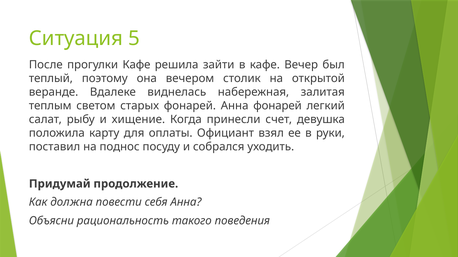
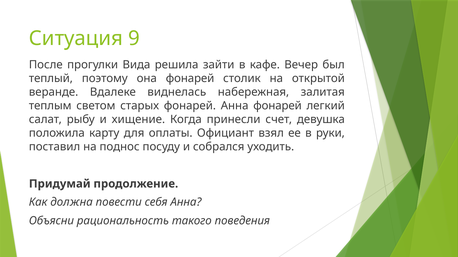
5: 5 -> 9
прогулки Кафе: Кафе -> Вида
она вечером: вечером -> фонарей
